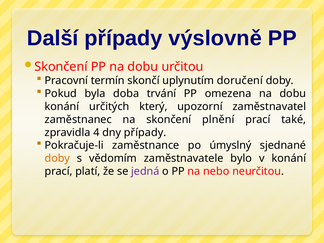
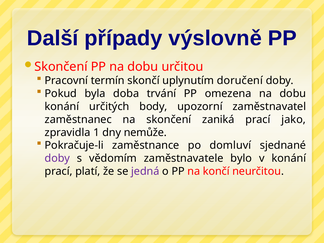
který: který -> body
plnění: plnění -> zaniká
také: také -> jako
4: 4 -> 1
dny případy: případy -> nemůže
úmyslný: úmyslný -> domluví
doby at (57, 158) colour: orange -> purple
nebo: nebo -> končí
